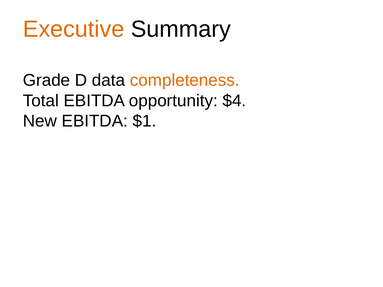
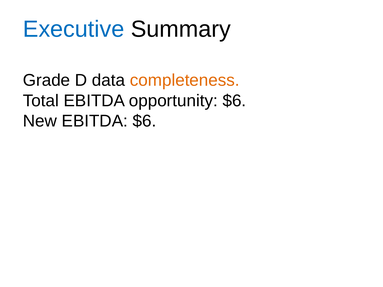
Executive colour: orange -> blue
opportunity $4: $4 -> $6
EBITDA $1: $1 -> $6
